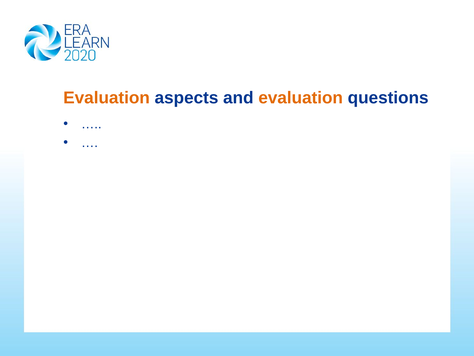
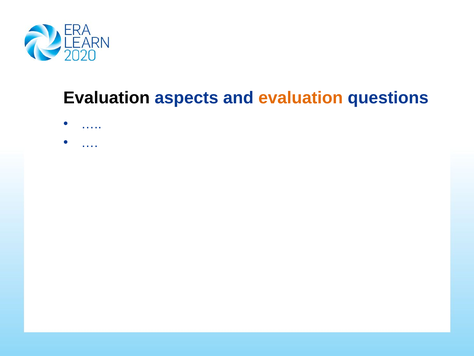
Evaluation at (107, 98) colour: orange -> black
